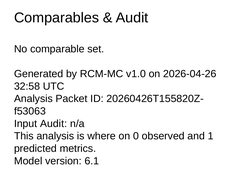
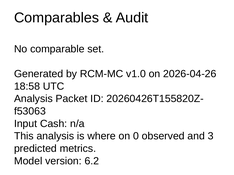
32:58: 32:58 -> 18:58
Input Audit: Audit -> Cash
1: 1 -> 3
6.1: 6.1 -> 6.2
